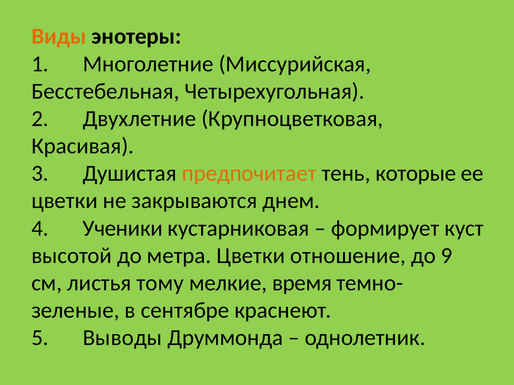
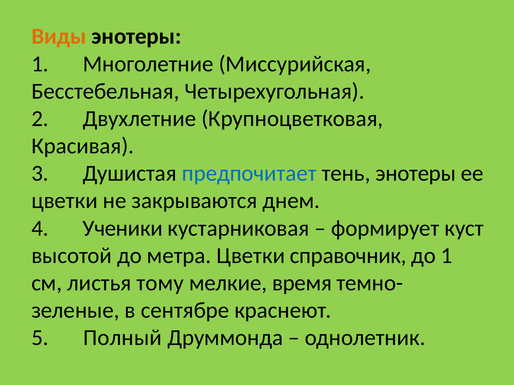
предпочитает colour: orange -> blue
тень которые: которые -> энотеры
отношение: отношение -> справочник
до 9: 9 -> 1
Выводы: Выводы -> Полный
